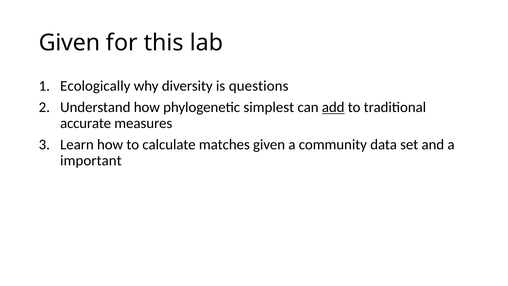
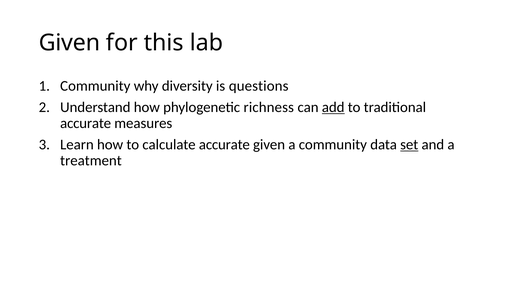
Ecologically at (95, 86): Ecologically -> Community
simplest: simplest -> richness
calculate matches: matches -> accurate
set underline: none -> present
important: important -> treatment
